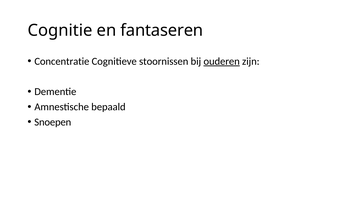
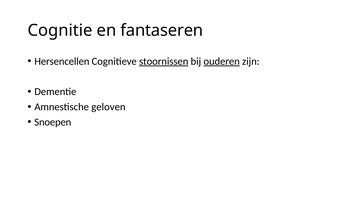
Concentratie: Concentratie -> Hersencellen
stoornissen underline: none -> present
bepaald: bepaald -> geloven
